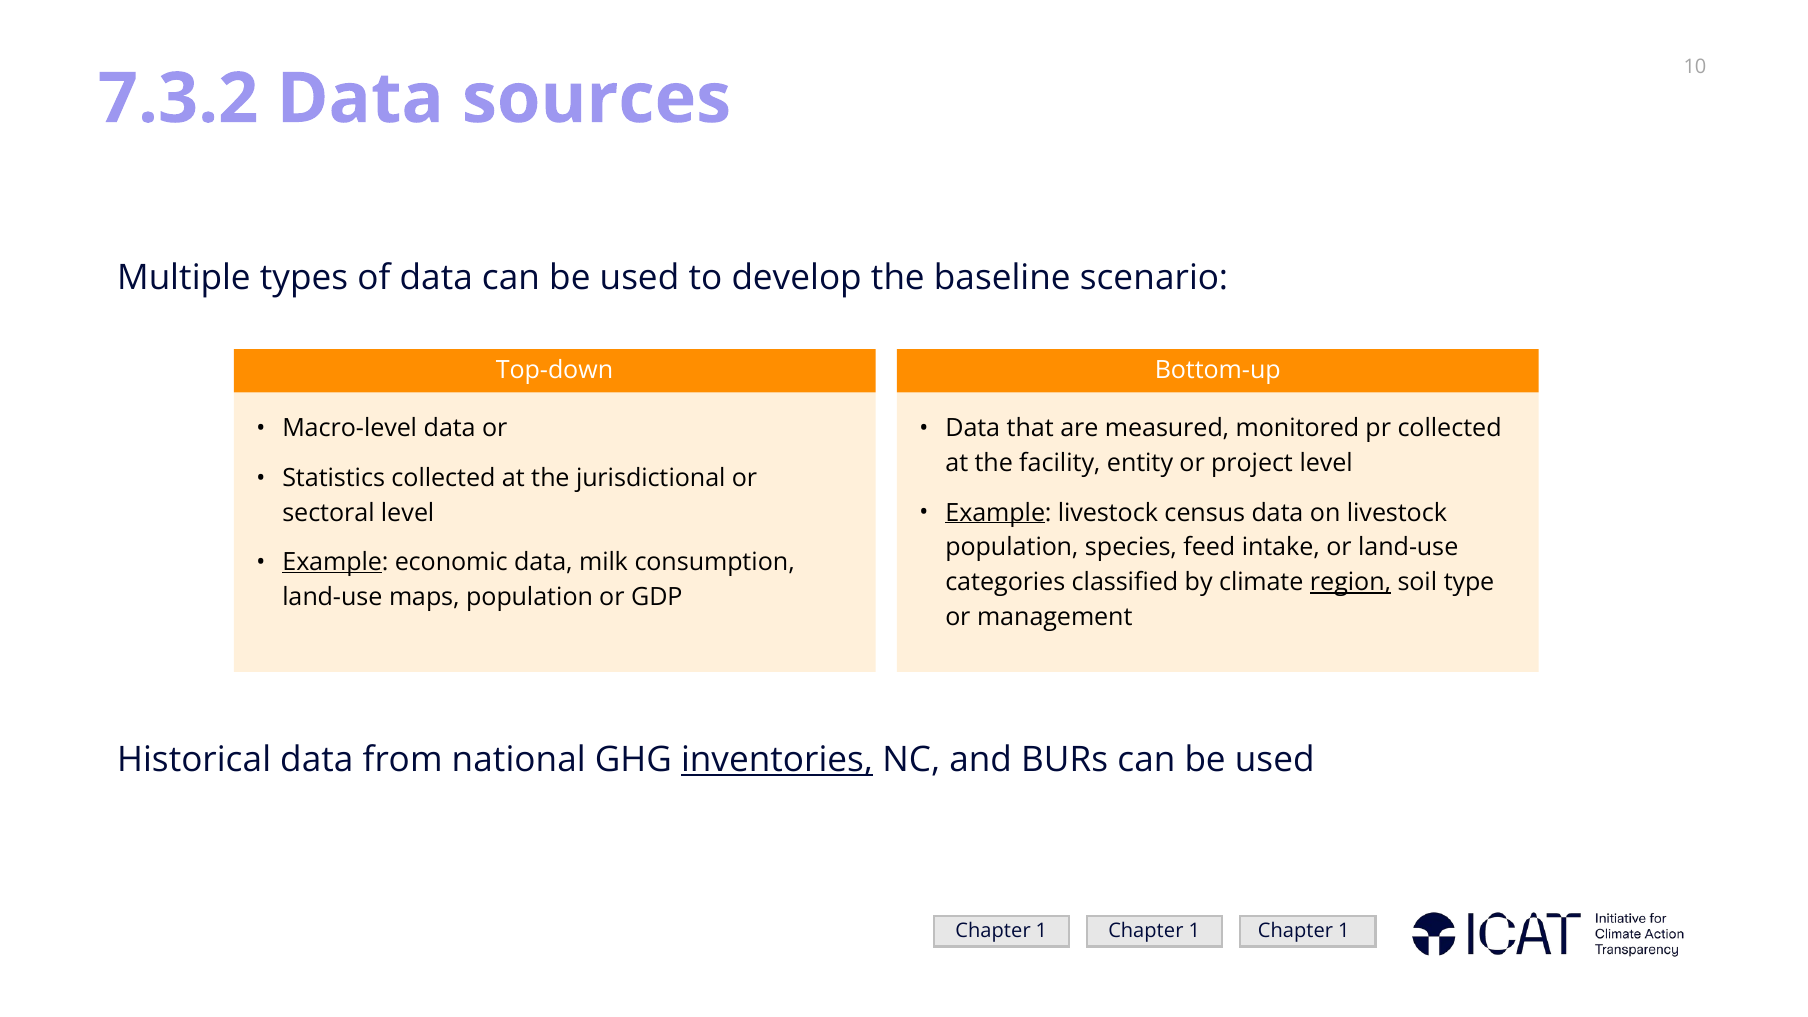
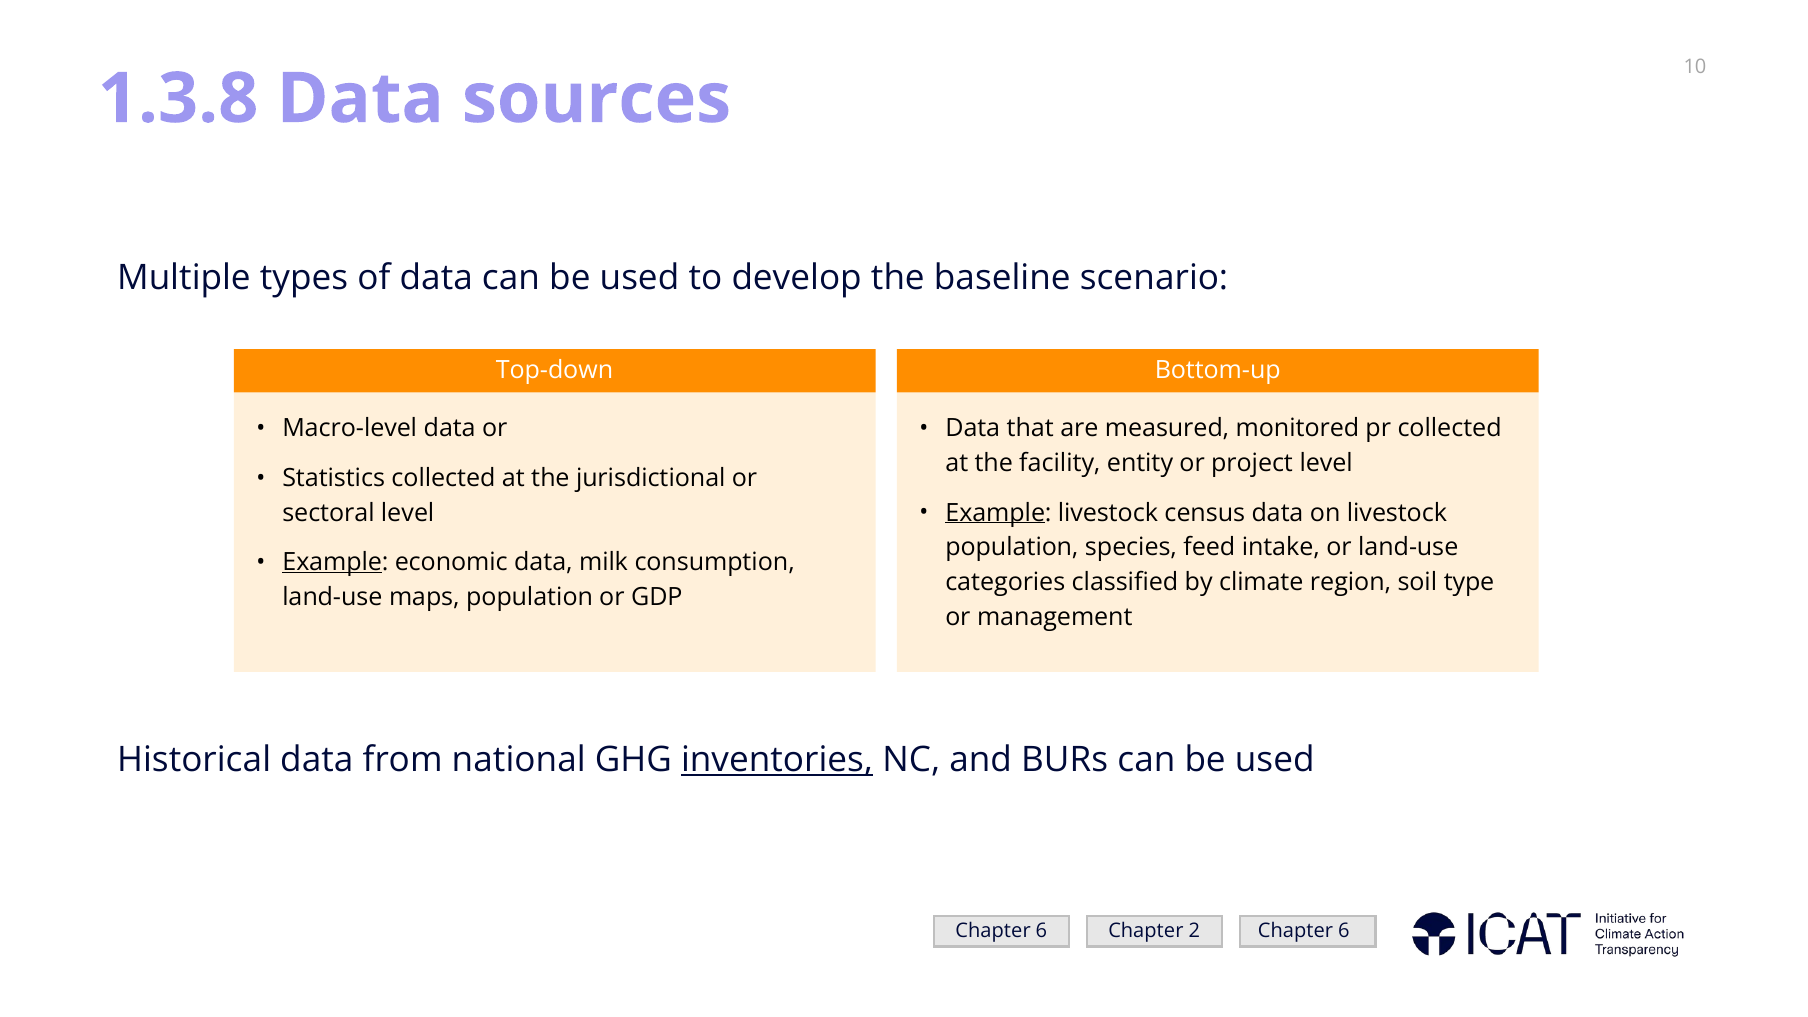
7.3.2: 7.3.2 -> 1.3.8
region underline: present -> none
1 at (1041, 931): 1 -> 6
1 at (1194, 931): 1 -> 2
1 at (1344, 931): 1 -> 6
